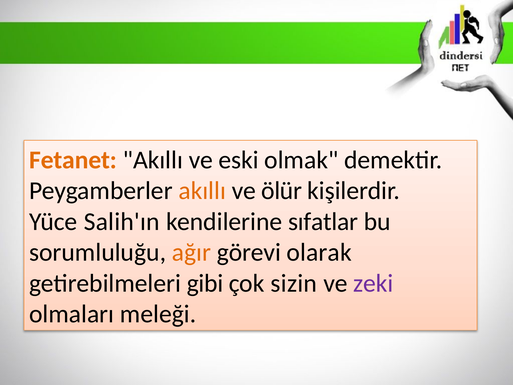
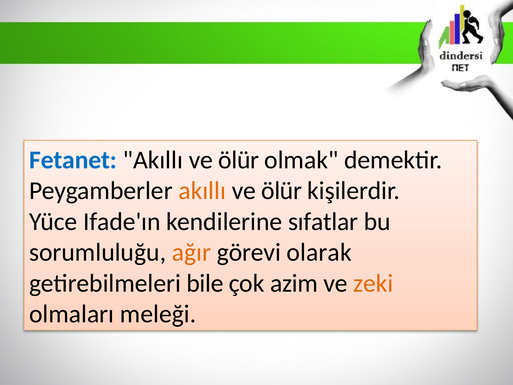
Fetanet colour: orange -> blue
eski at (239, 160): eski -> ölür
Salih'ın: Salih'ın -> Ifade'ın
gibi: gibi -> bile
sizin: sizin -> azim
zeki colour: purple -> orange
